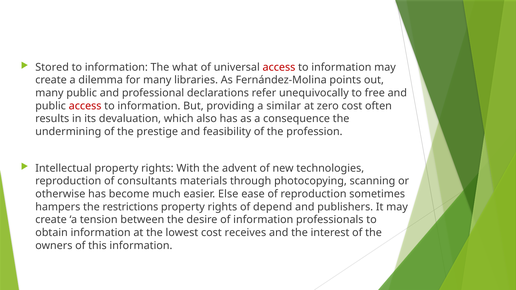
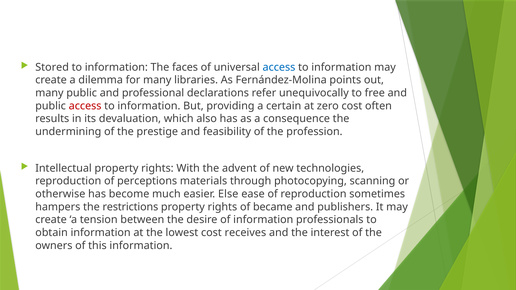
what: what -> faces
access at (279, 67) colour: red -> blue
similar: similar -> certain
consultants: consultants -> perceptions
depend: depend -> became
